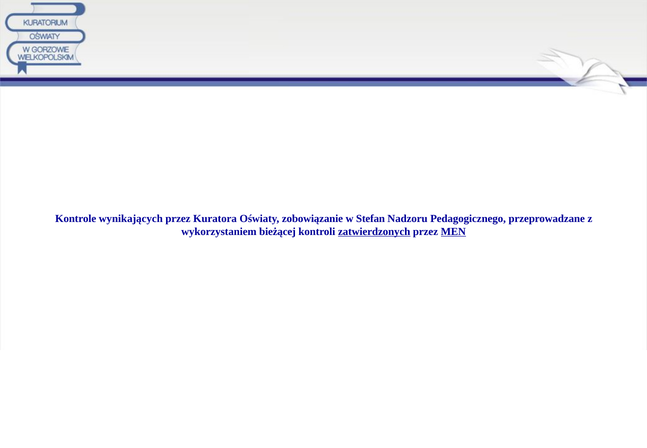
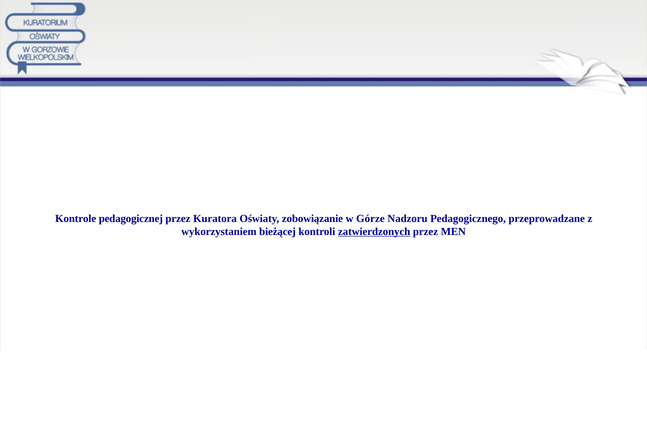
wynikających: wynikających -> pedagogicznej
Stefan: Stefan -> Górze
MEN underline: present -> none
